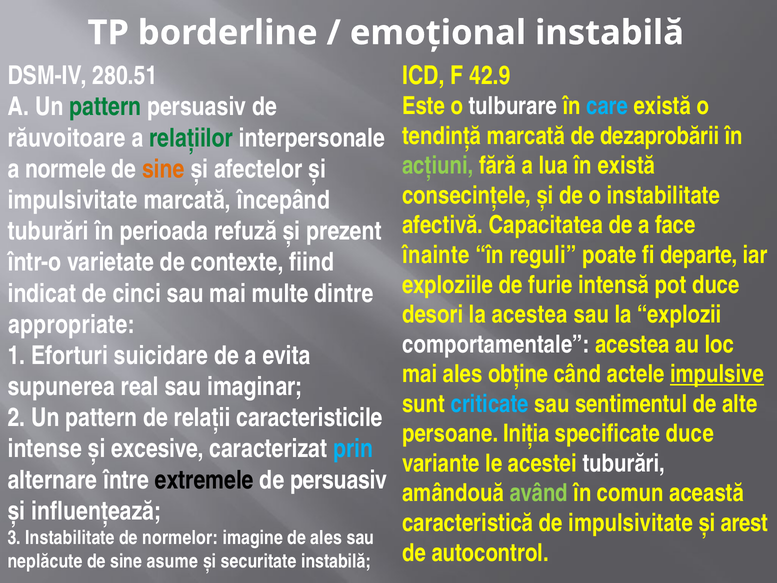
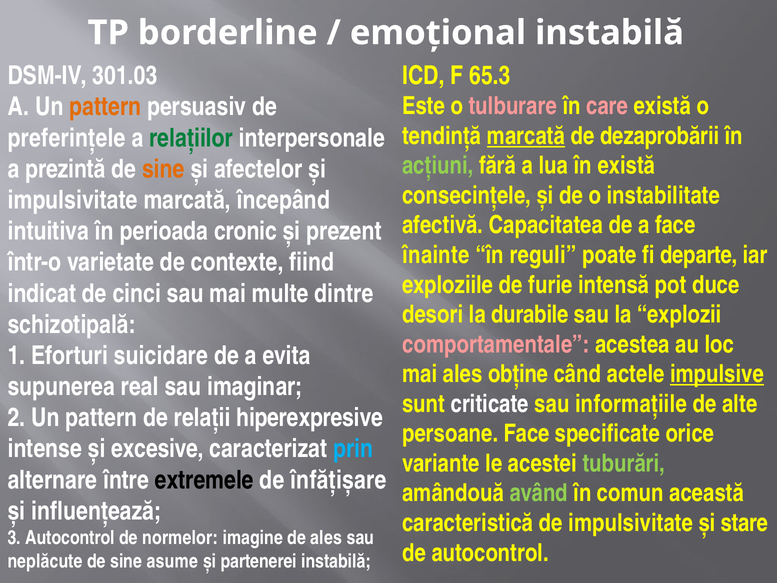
280.51: 280.51 -> 301.03
42.9: 42.9 -> 65.3
tulburare colour: white -> pink
care colour: light blue -> pink
pattern at (105, 107) colour: green -> orange
marcată at (526, 136) underline: none -> present
răuvoitoare: răuvoitoare -> preferinţele
normele: normele -> prezintă
tuburări at (48, 231): tuburări -> intuitiva
refuză: refuză -> cronic
la acestea: acestea -> durabile
appropriate: appropriate -> schizotipală
comportamentale colour: white -> pink
criticate colour: light blue -> white
sentimentul: sentimentul -> informaţiile
caracteristicile: caracteristicile -> hiperexpresive
persoane Iniţia: Iniţia -> Face
specificate duce: duce -> orice
tuburări at (624, 463) colour: white -> light green
de persuasiv: persuasiv -> înfăţişare
arest: arest -> stare
3 Instabilitate: Instabilitate -> Autocontrol
securitate: securitate -> partenerei
